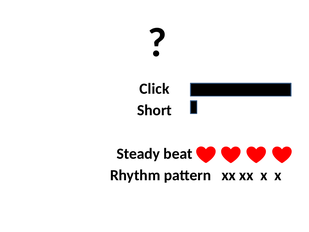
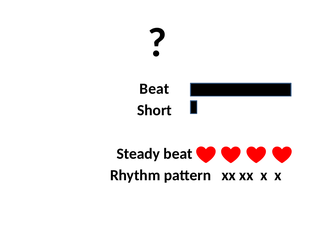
Click at (154, 89): Click -> Beat
